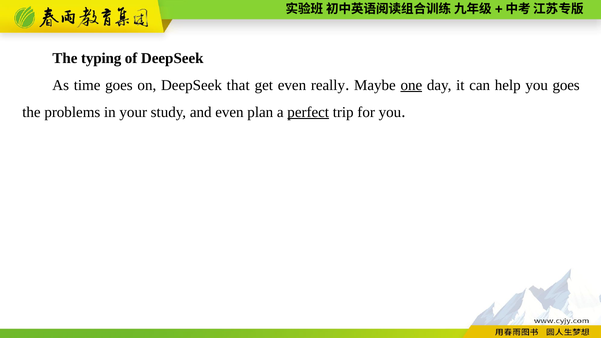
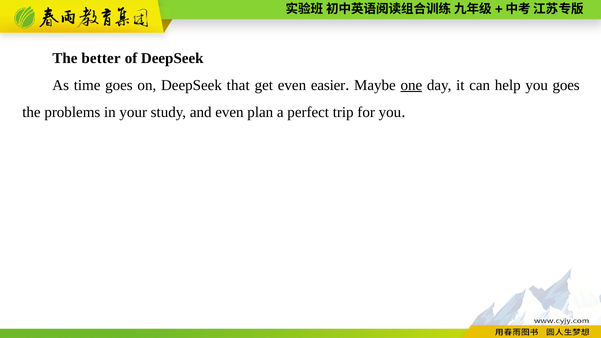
typing: typing -> better
really: really -> easier
perfect underline: present -> none
